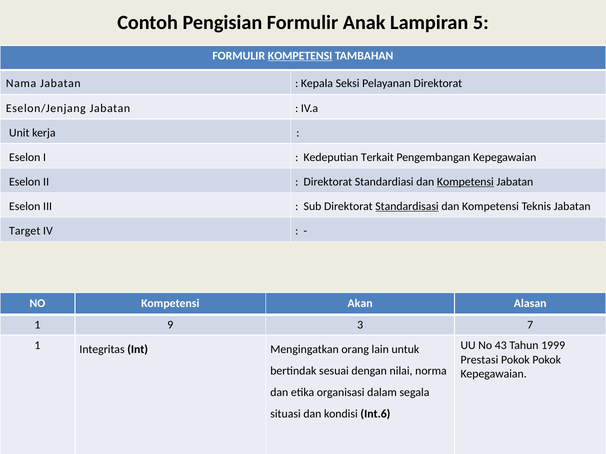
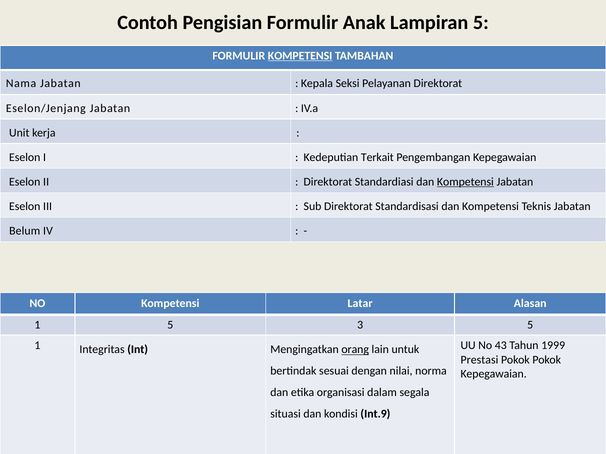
Standardisasi underline: present -> none
Target: Target -> Belum
Akan: Akan -> Latar
1 9: 9 -> 5
3 7: 7 -> 5
orang underline: none -> present
Int.6: Int.6 -> Int.9
